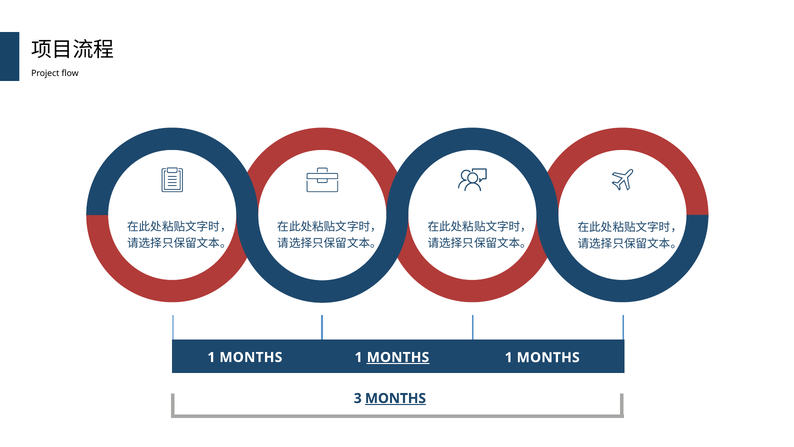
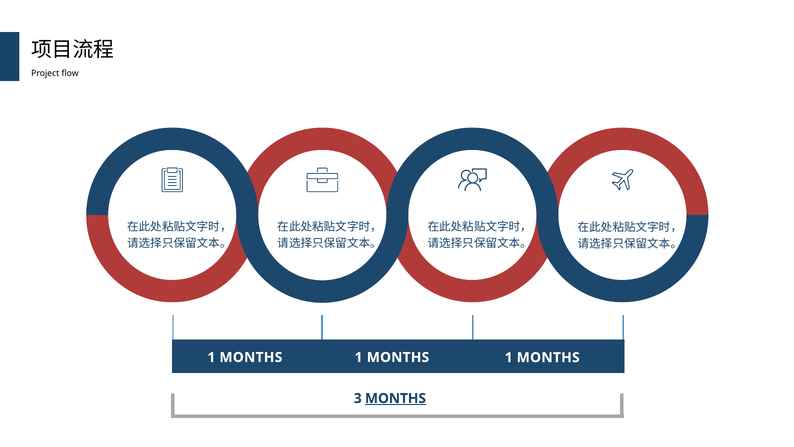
MONTHS at (398, 357) underline: present -> none
